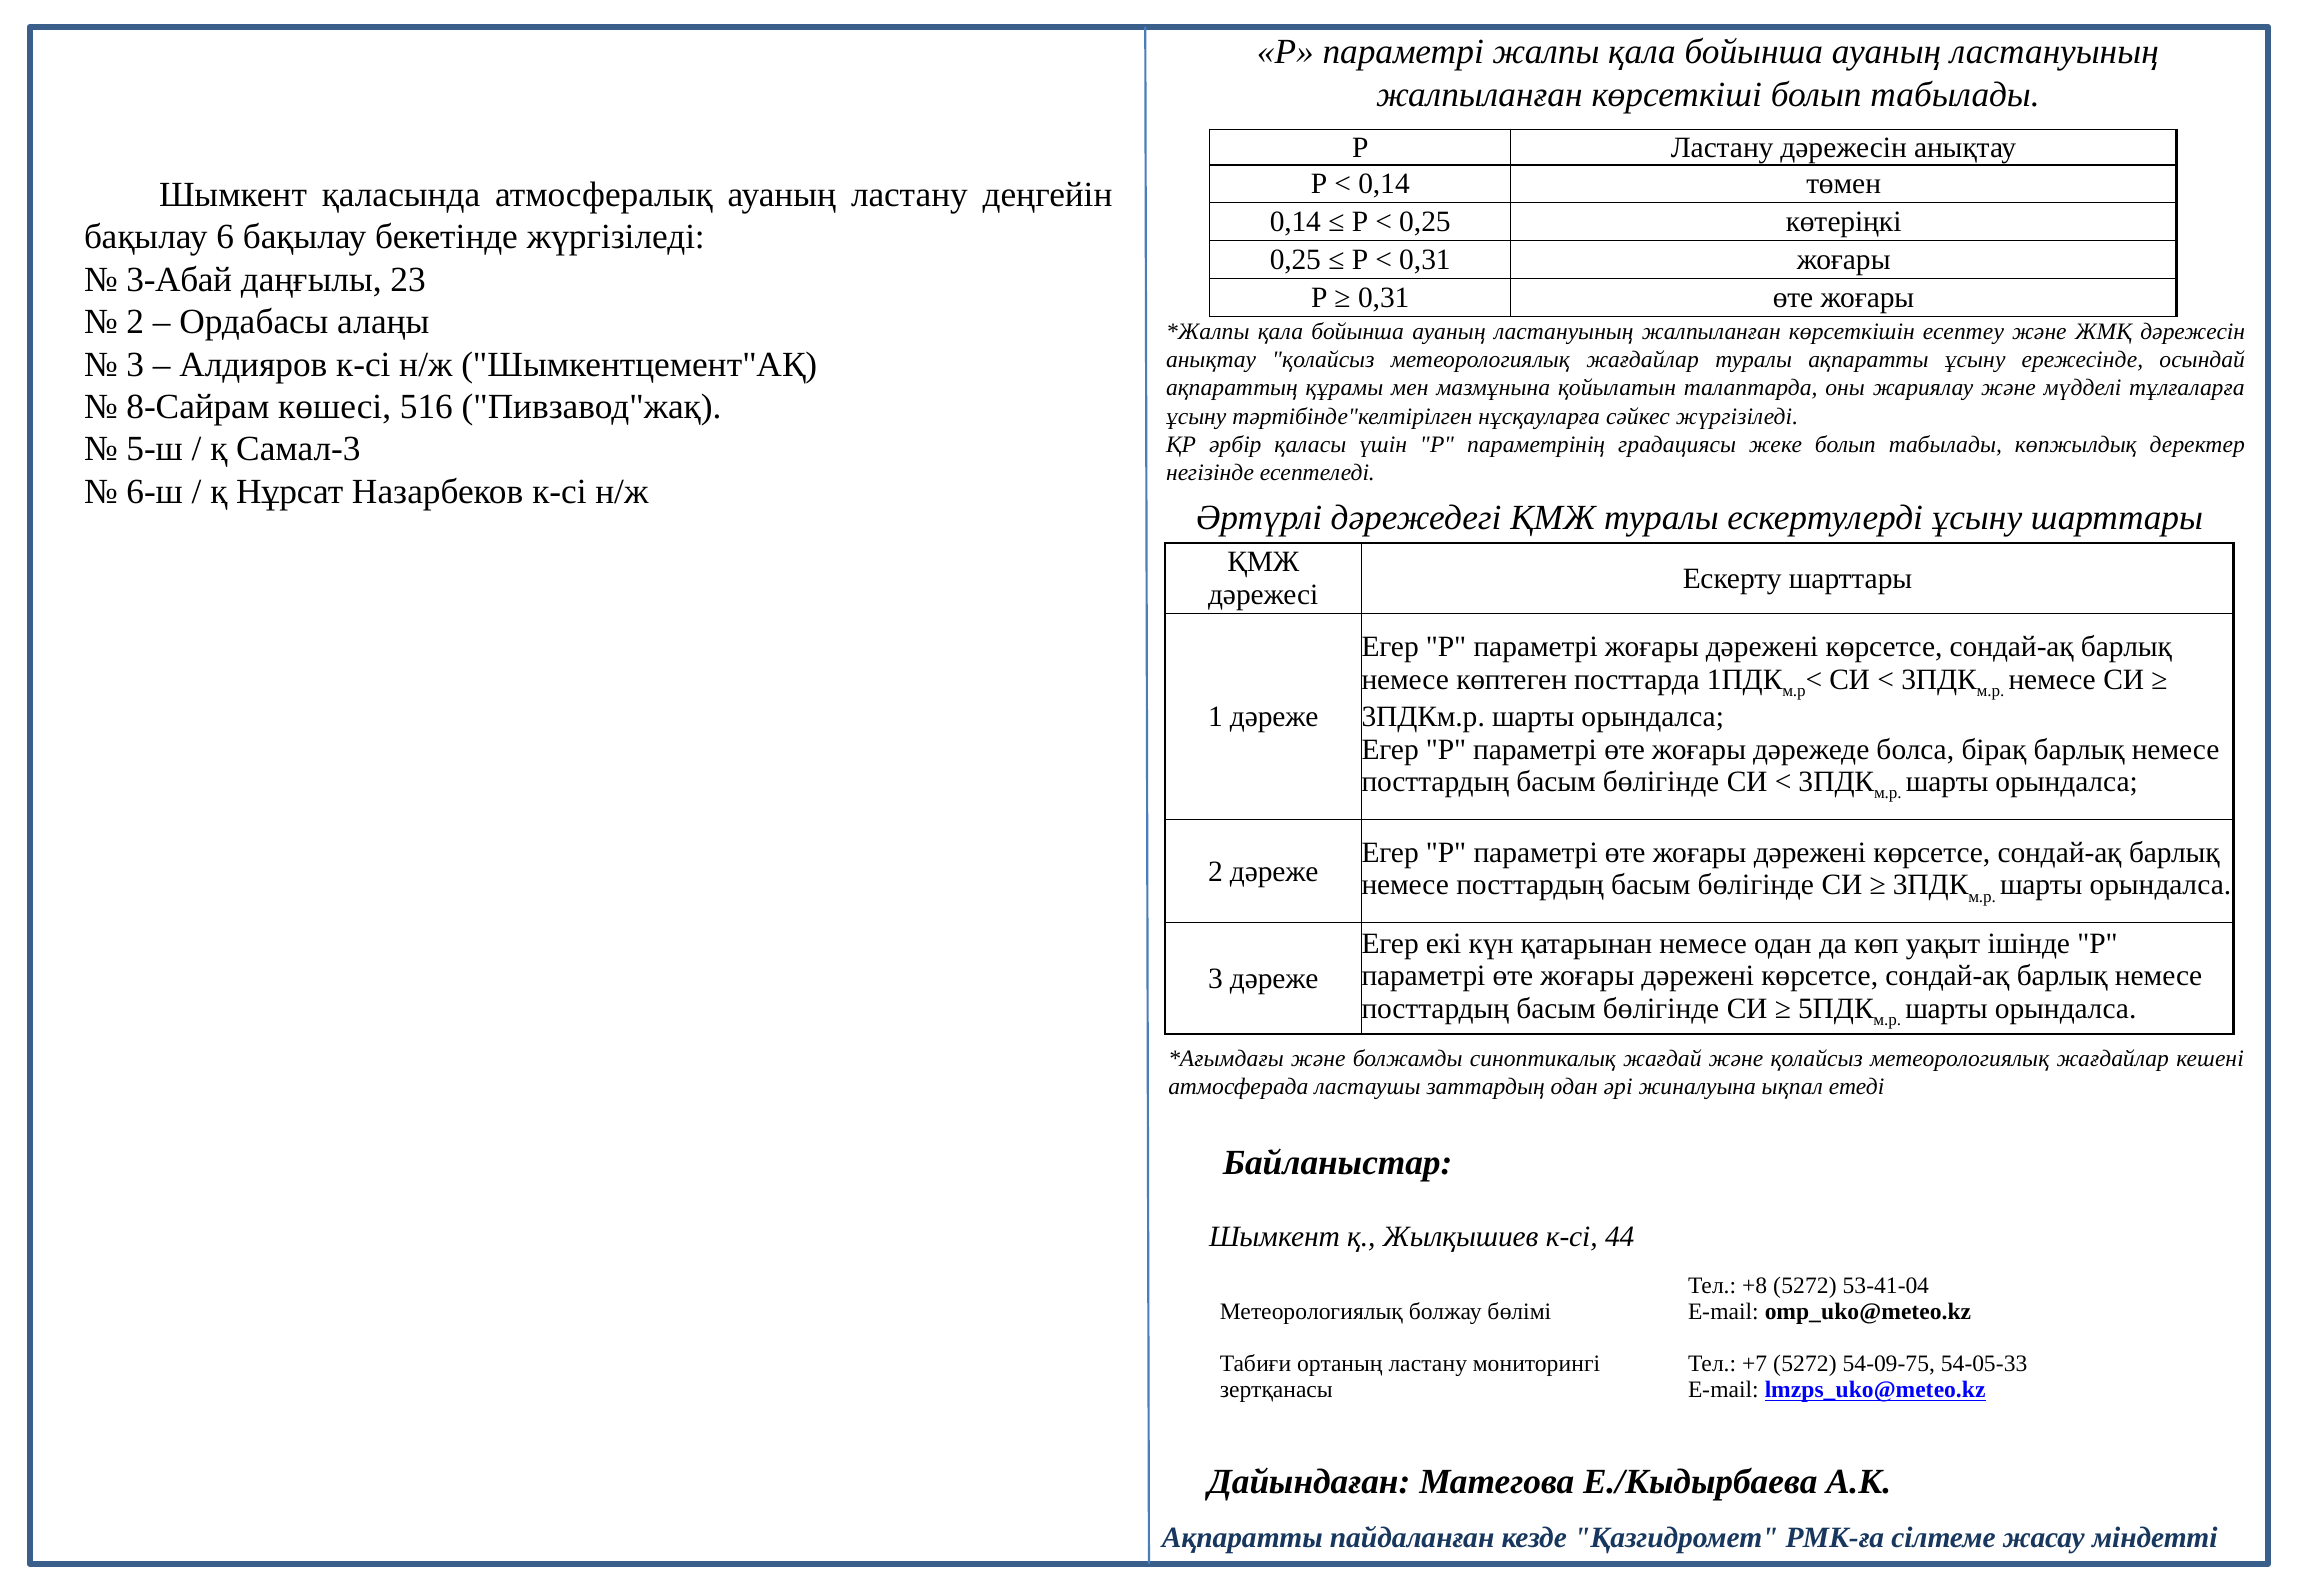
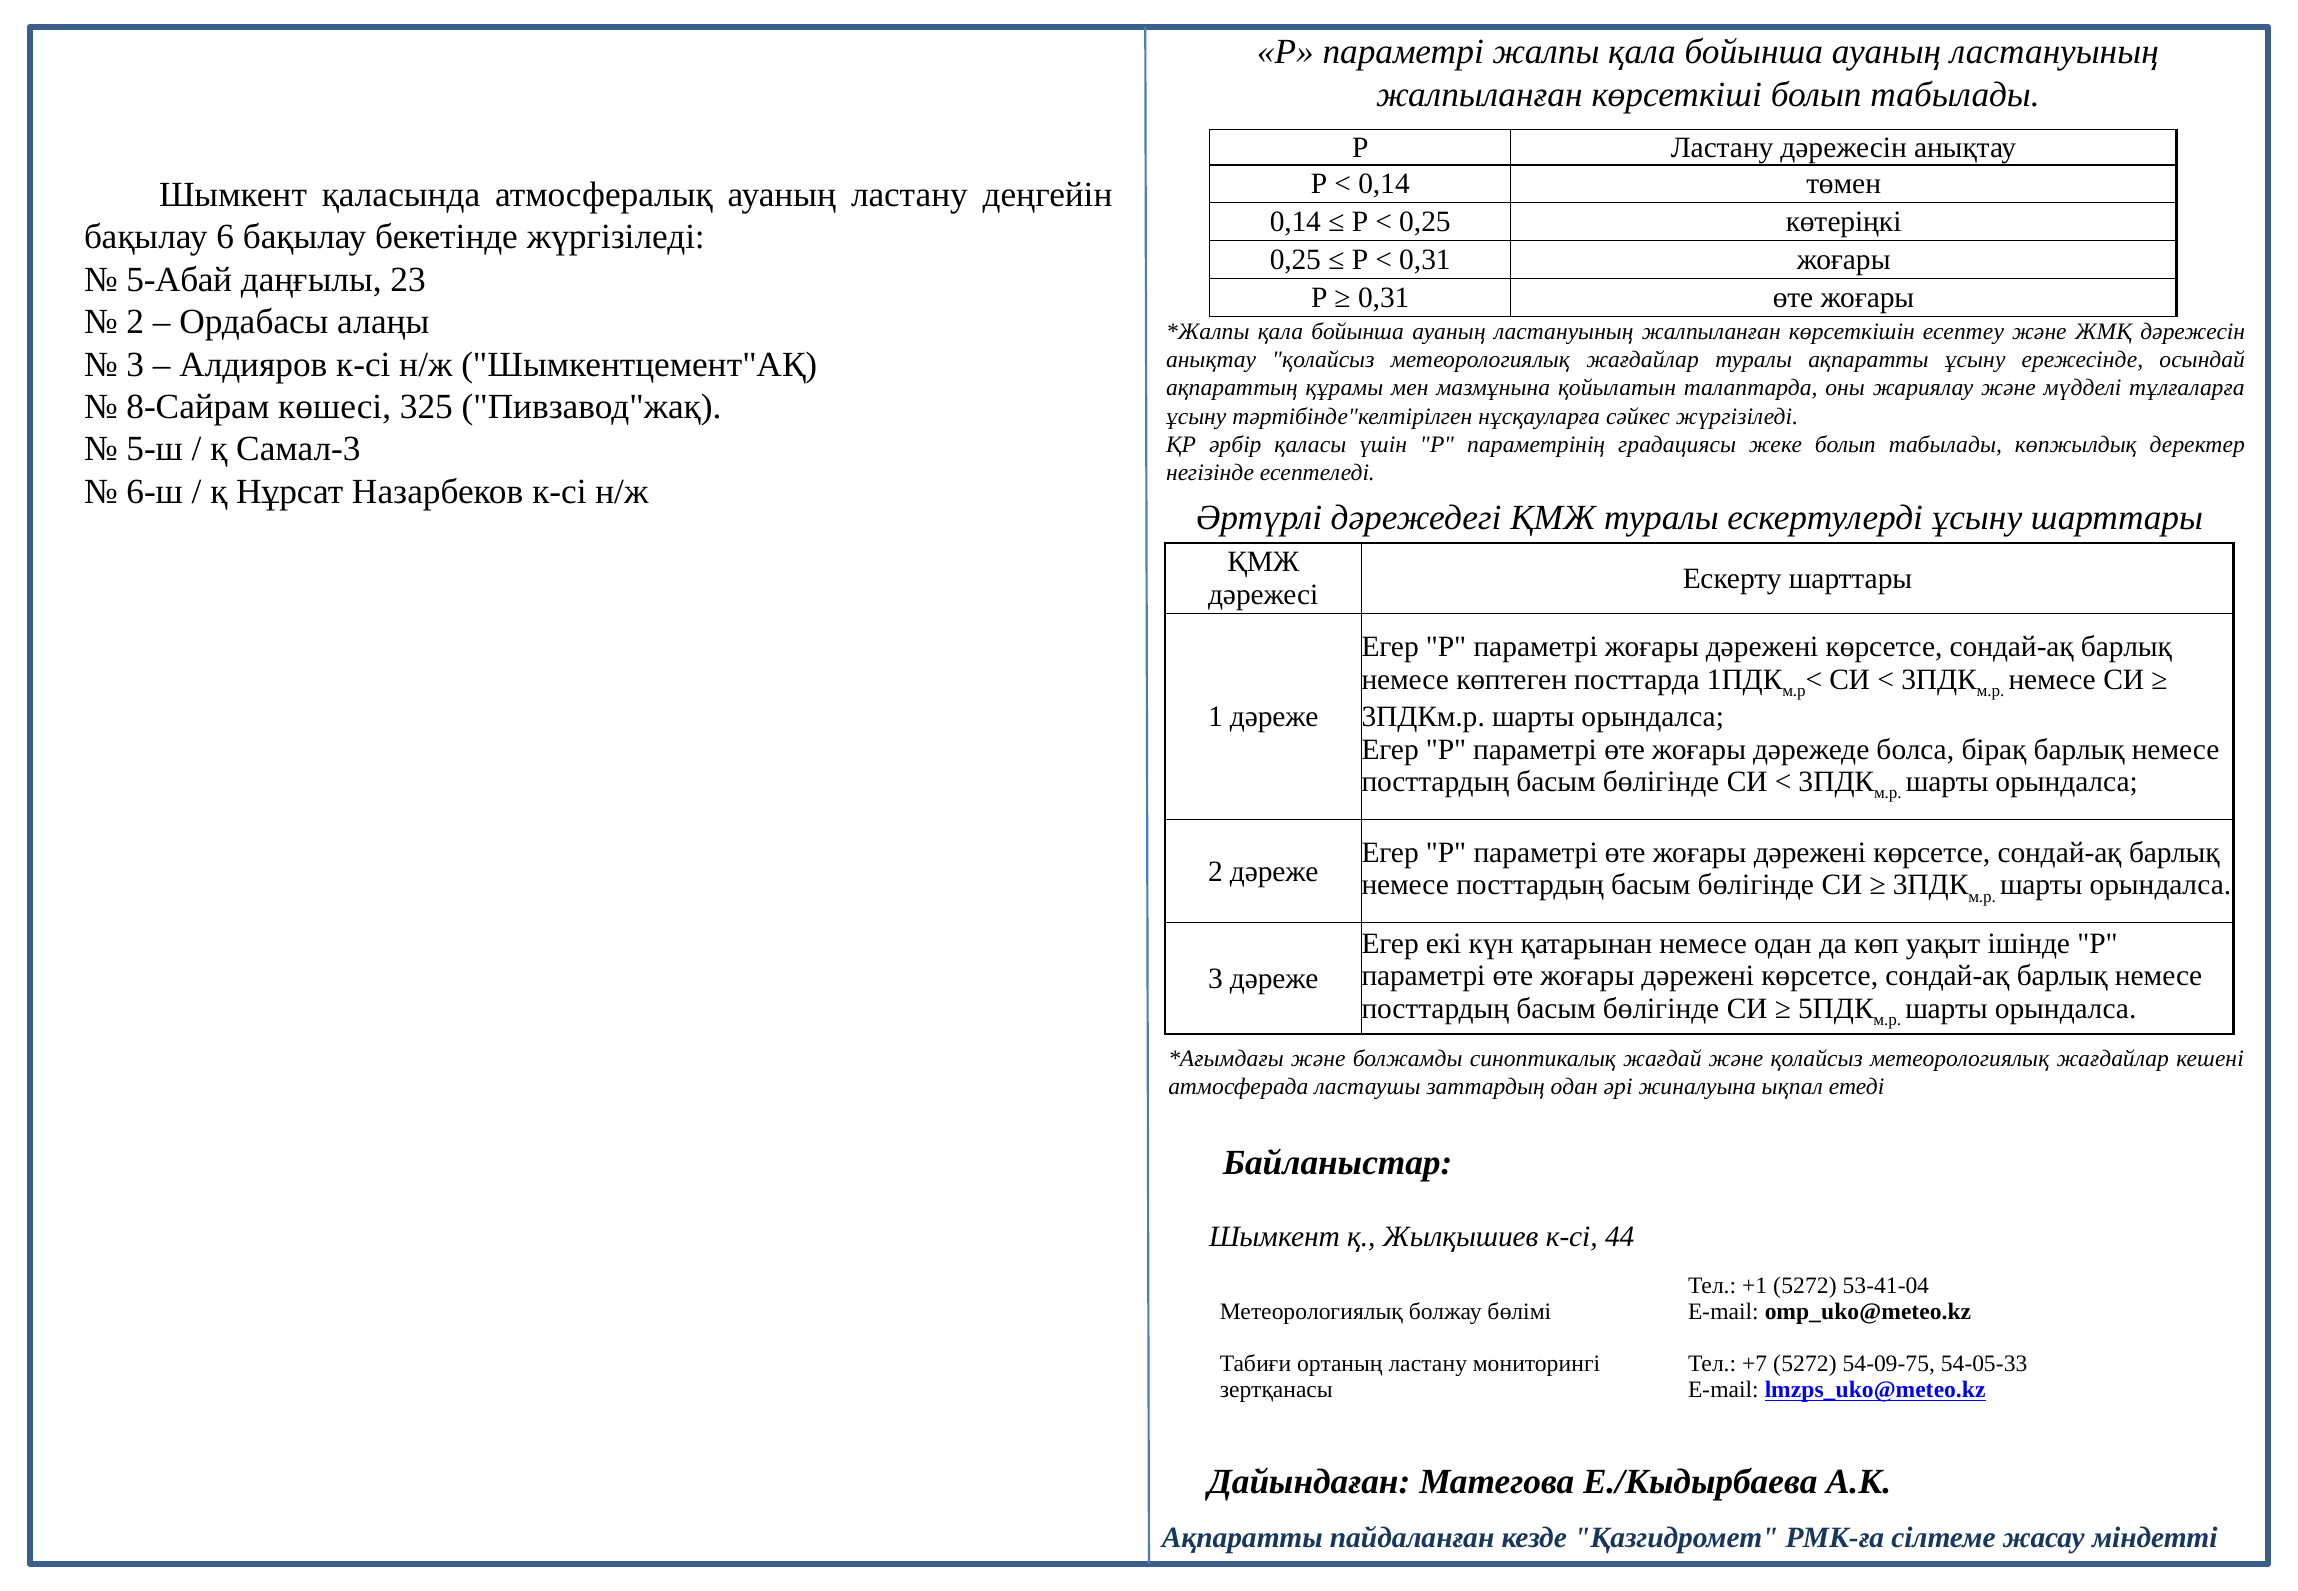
3-Абай: 3-Абай -> 5-Абай
516: 516 -> 325
+8: +8 -> +1
